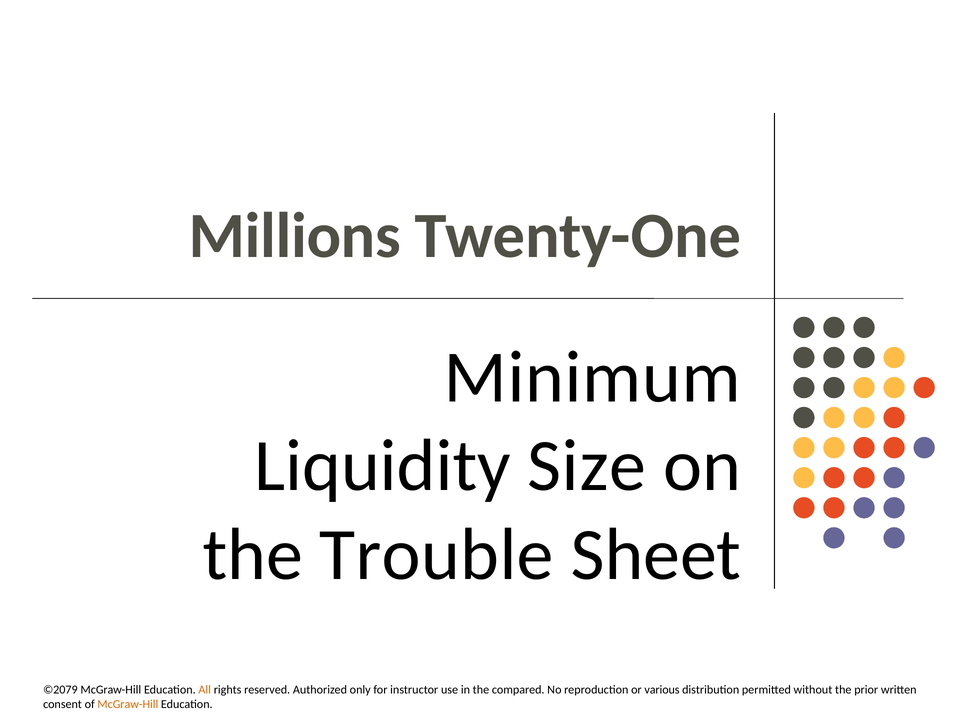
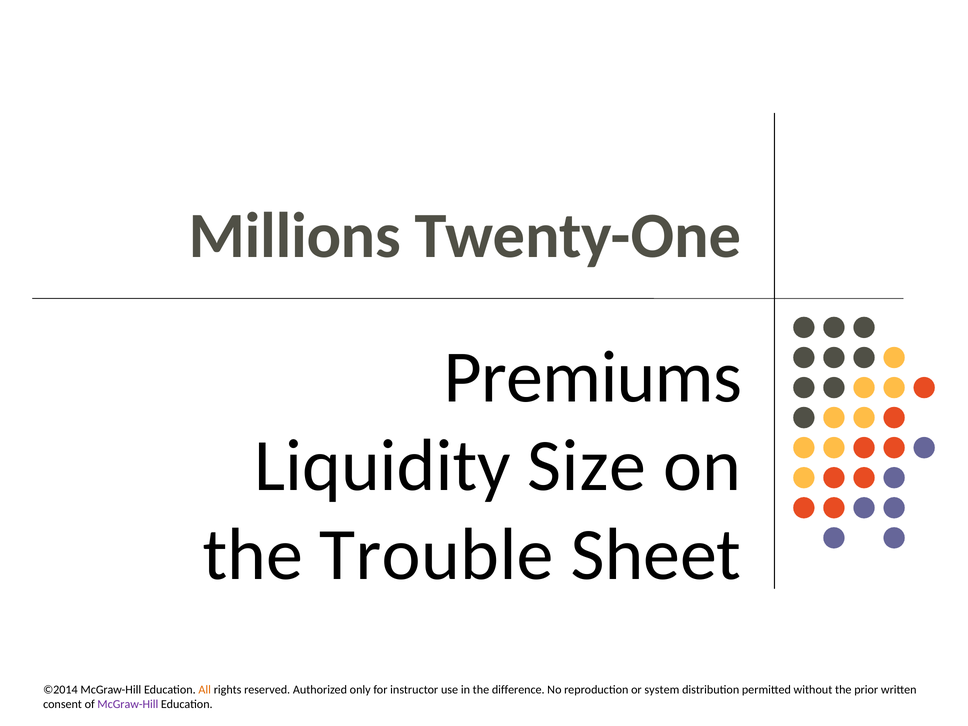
Minimum: Minimum -> Premiums
©2079: ©2079 -> ©2014
compared: compared -> difference
various: various -> system
McGraw-Hill at (128, 704) colour: orange -> purple
